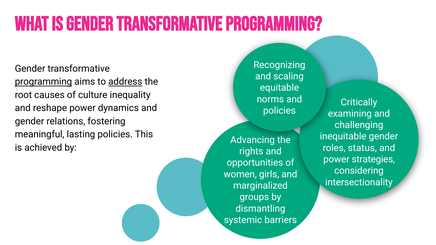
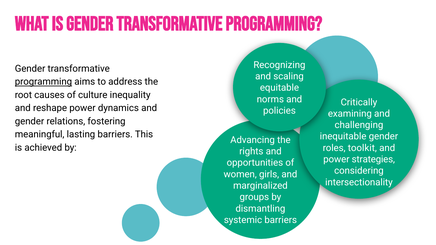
address underline: present -> none
lasting policies: policies -> barriers
status: status -> toolkit
